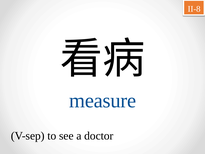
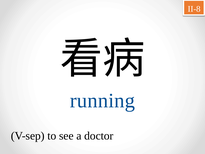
measure: measure -> running
